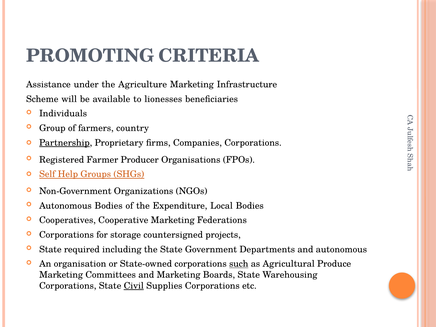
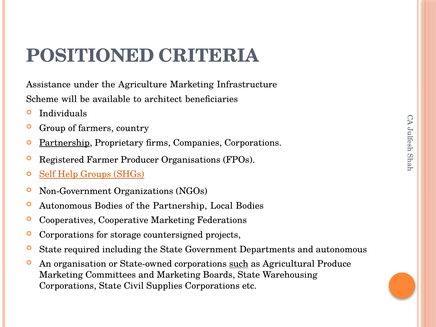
PROMOTING: PROMOTING -> POSITIONED
lionesses: lionesses -> architect
the Expenditure: Expenditure -> Partnership
Civil underline: present -> none
